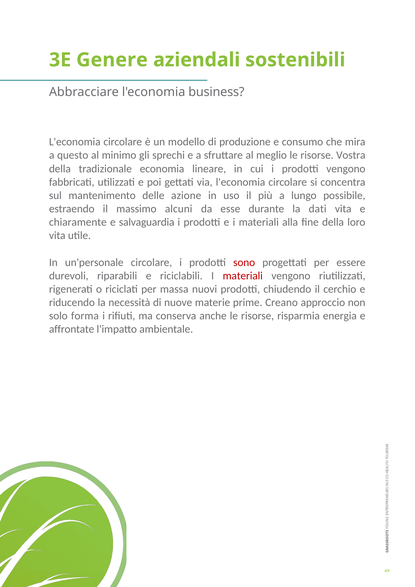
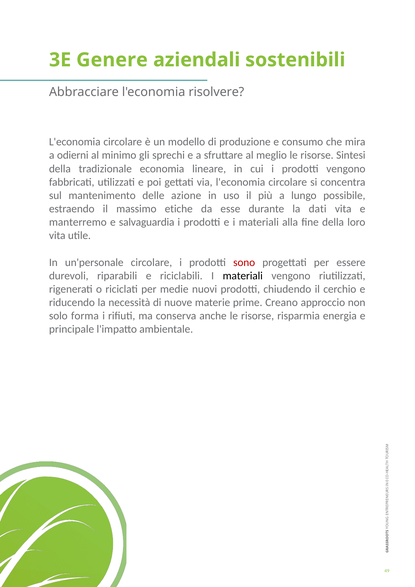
business: business -> risolvere
questo: questo -> odierni
Vostra: Vostra -> Sintesi
alcuni: alcuni -> etiche
chiaramente: chiaramente -> manterremo
materiali at (243, 276) colour: red -> black
massa: massa -> medie
affrontate: affrontate -> principale
